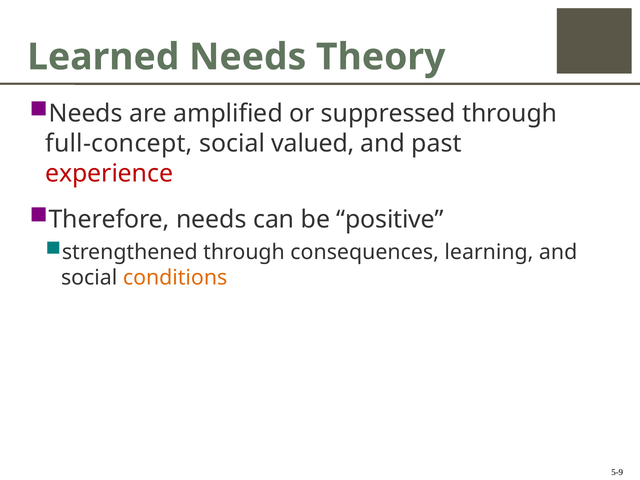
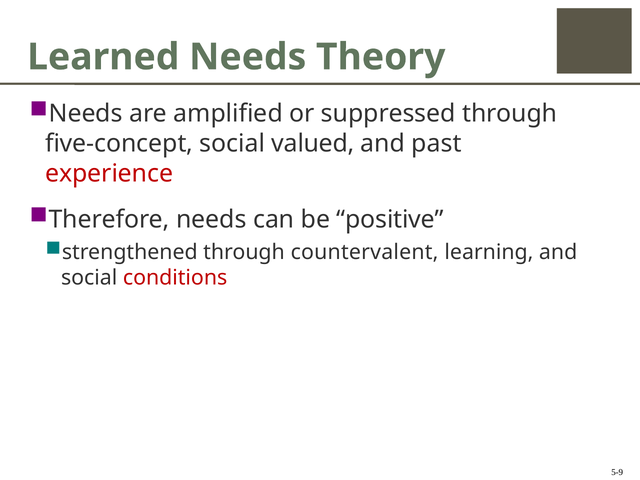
full-concept: full-concept -> five-concept
consequences: consequences -> countervalent
conditions colour: orange -> red
